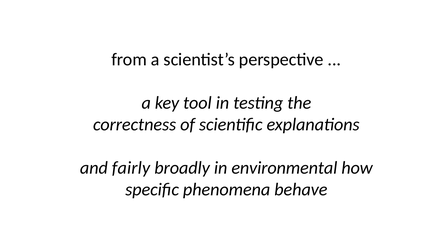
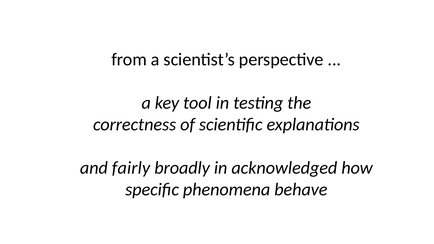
environmental: environmental -> acknowledged
